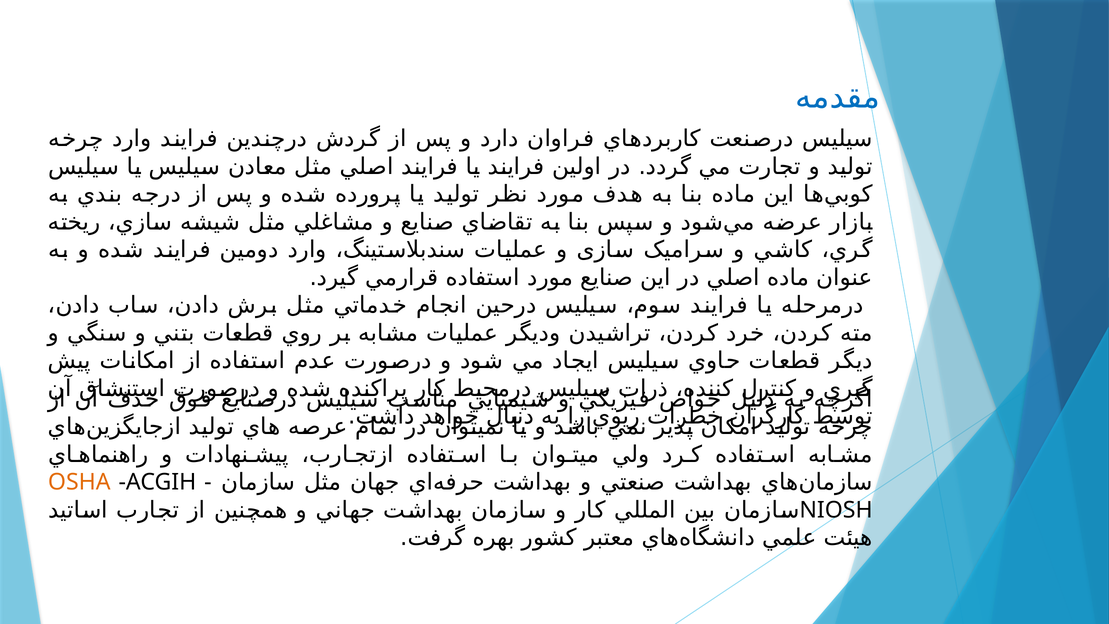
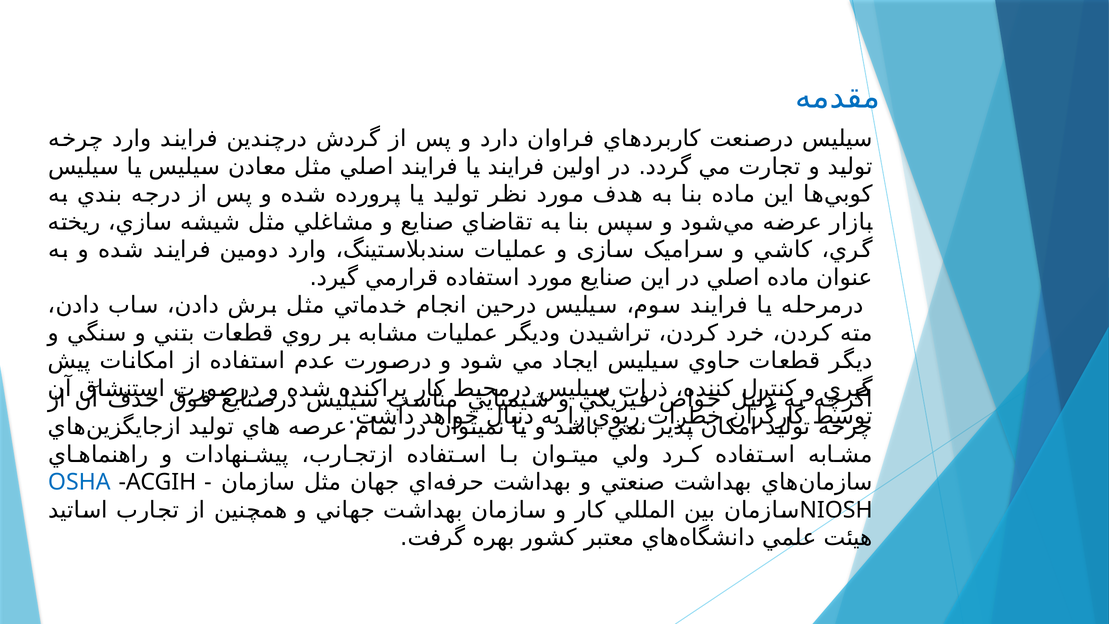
OSHA colour: orange -> blue
